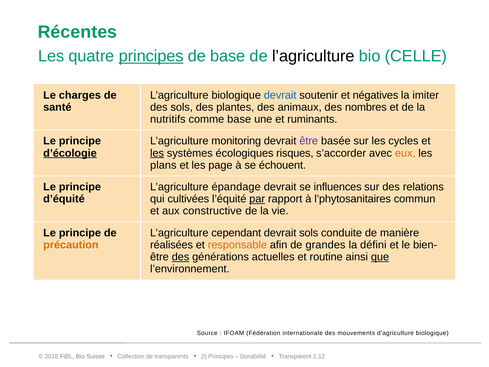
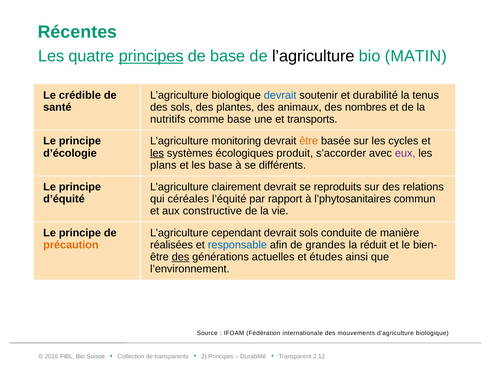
CELLE: CELLE -> MATIN
charges: charges -> crédible
et négatives: négatives -> durabilité
imiter: imiter -> tenus
ruminants: ruminants -> transports
être at (309, 141) colour: purple -> orange
d’écologie underline: present -> none
risques: risques -> produit
eux colour: orange -> purple
les page: page -> base
échouent: échouent -> différents
épandage: épandage -> clairement
influences: influences -> reproduits
cultivées: cultivées -> céréales
par underline: present -> none
responsable colour: orange -> blue
défini: défini -> réduit
routine: routine -> études
que underline: present -> none
